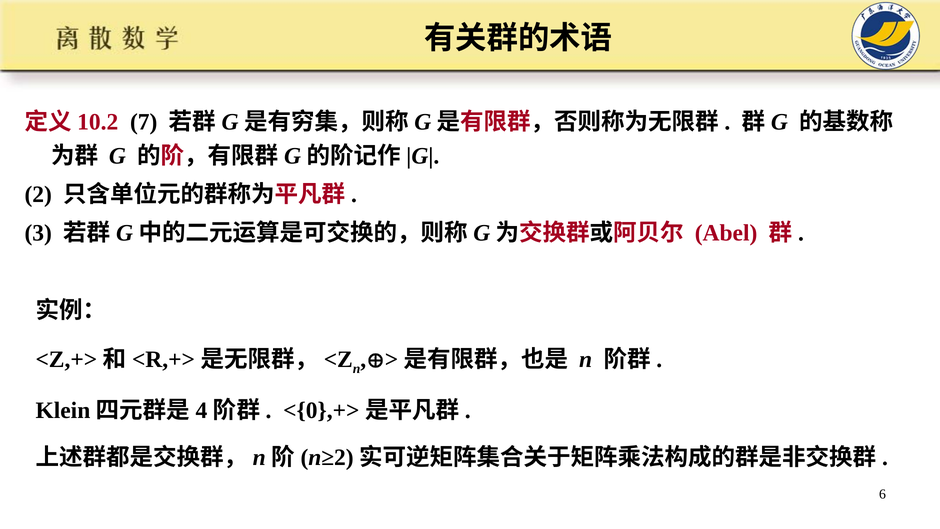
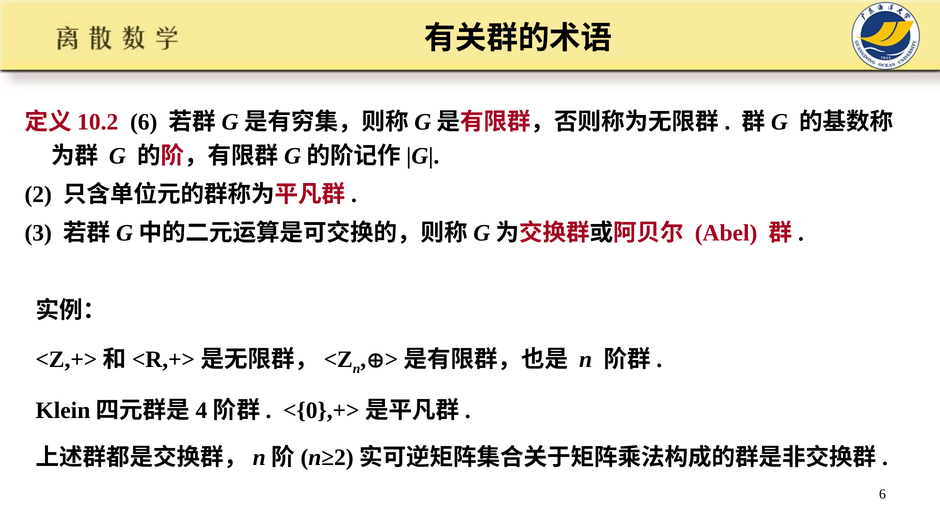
7 at (144, 122): 7 -> 6
